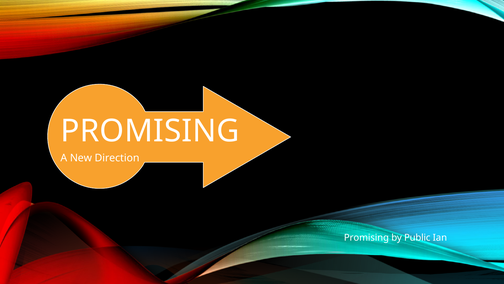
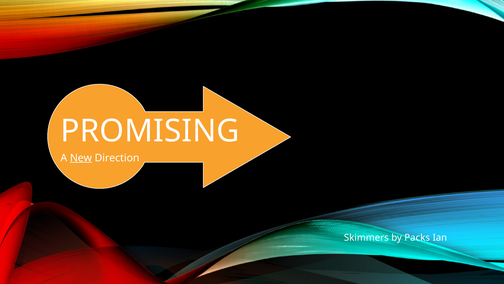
New underline: none -> present
Promising at (366, 237): Promising -> Skimmers
Public: Public -> Packs
